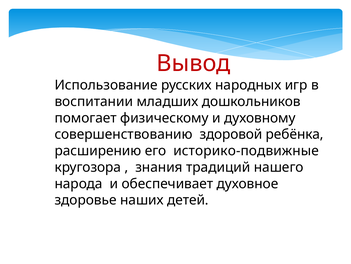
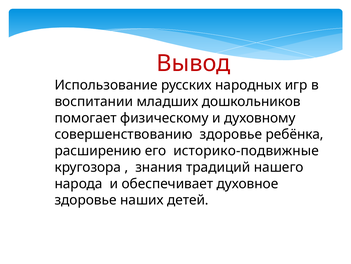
совершенствованию здоровой: здоровой -> здоровье
